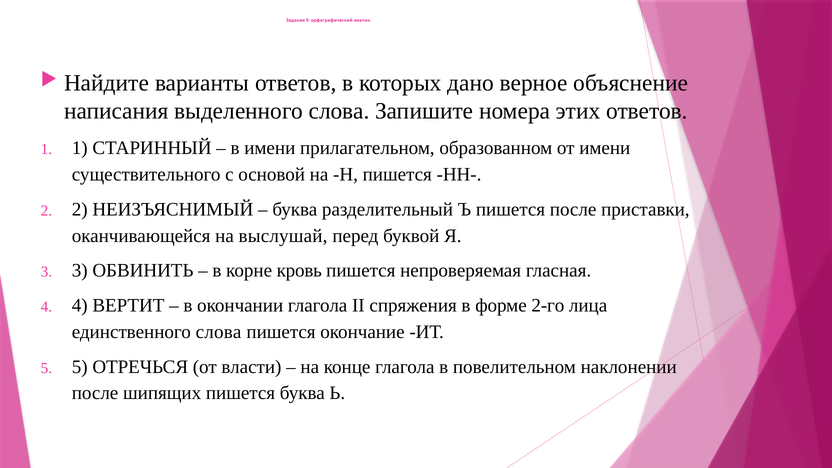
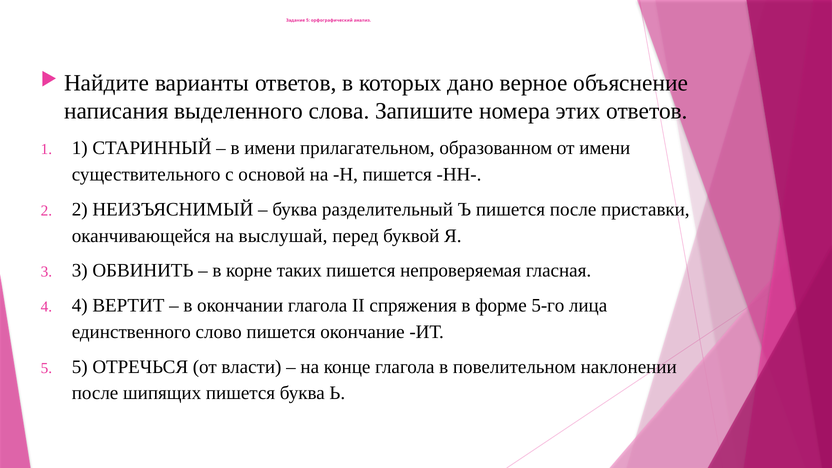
кровь: кровь -> таких
2-го: 2-го -> 5-го
единственного слова: слова -> слово
